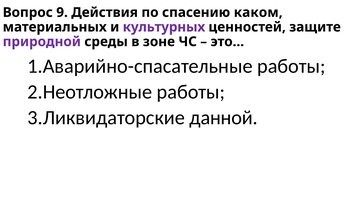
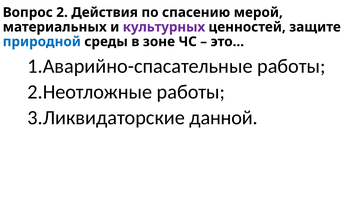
9: 9 -> 2
каком: каком -> мерой
природной colour: purple -> blue
